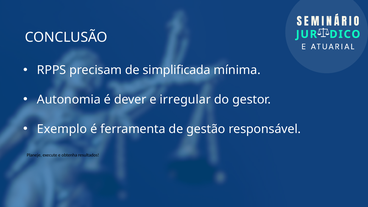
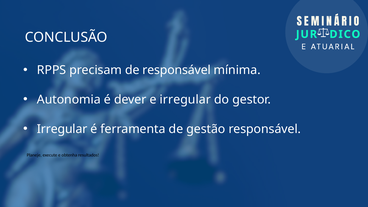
de simplificada: simplificada -> responsável
Exemplo at (62, 129): Exemplo -> Irregular
